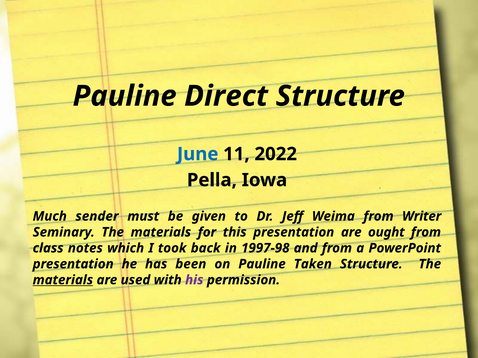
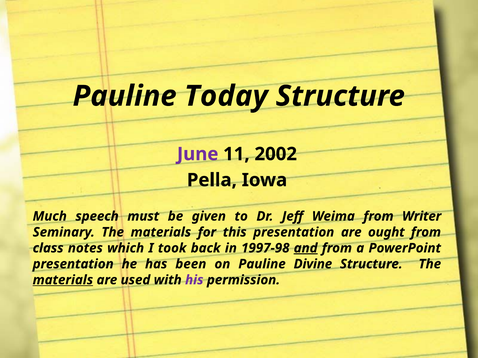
Direct: Direct -> Today
June colour: blue -> purple
2022: 2022 -> 2002
sender: sender -> speech
and underline: none -> present
Taken: Taken -> Divine
